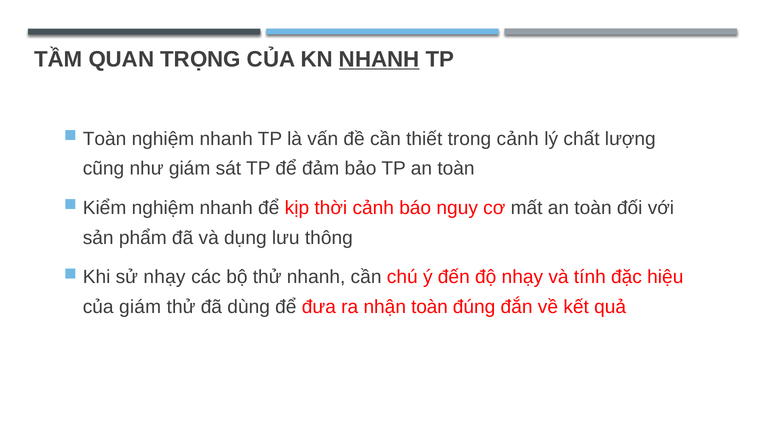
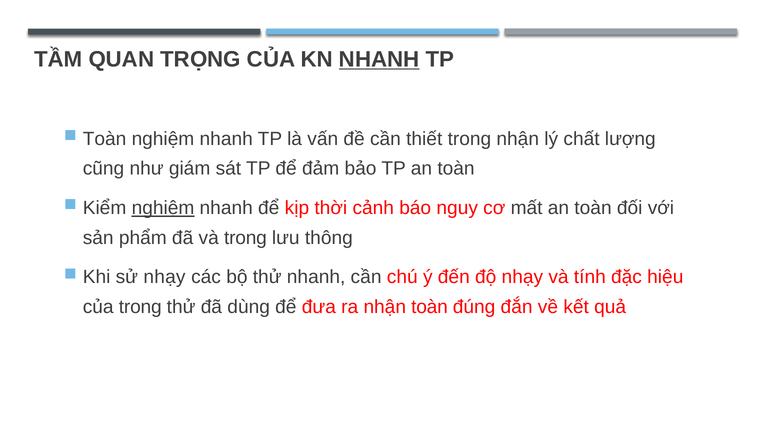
trong cảnh: cảnh -> nhận
nghiệm at (163, 208) underline: none -> present
và dụng: dụng -> trong
của giám: giám -> trong
